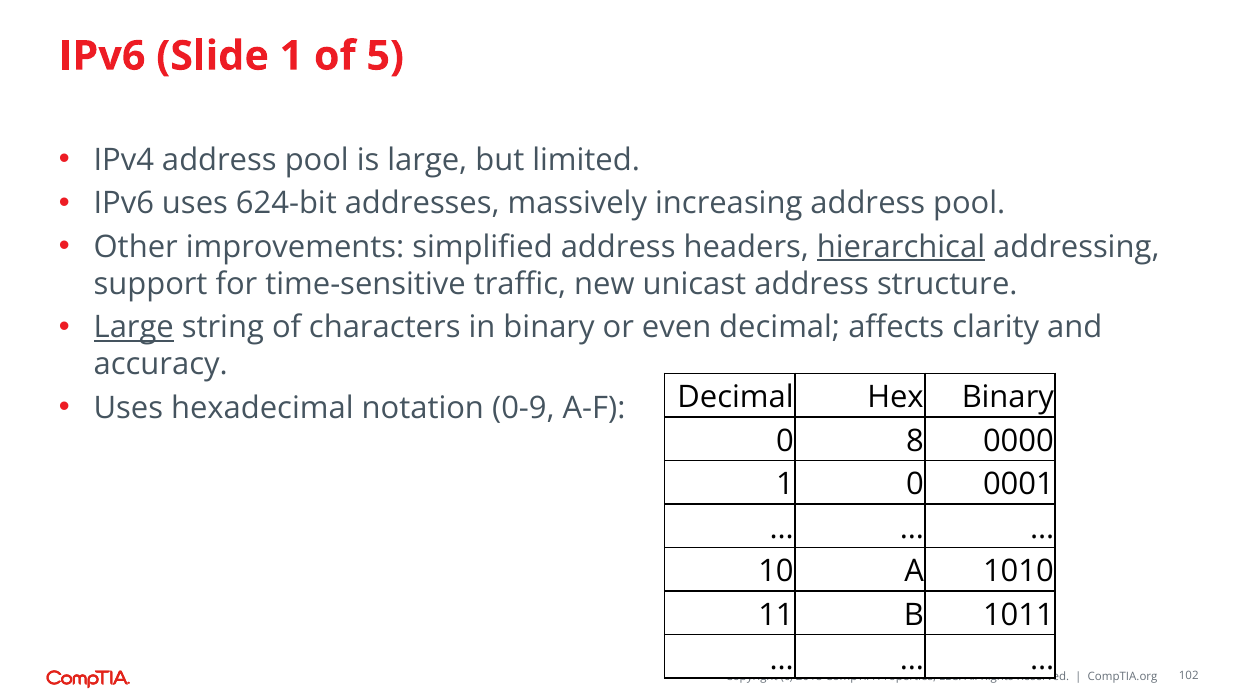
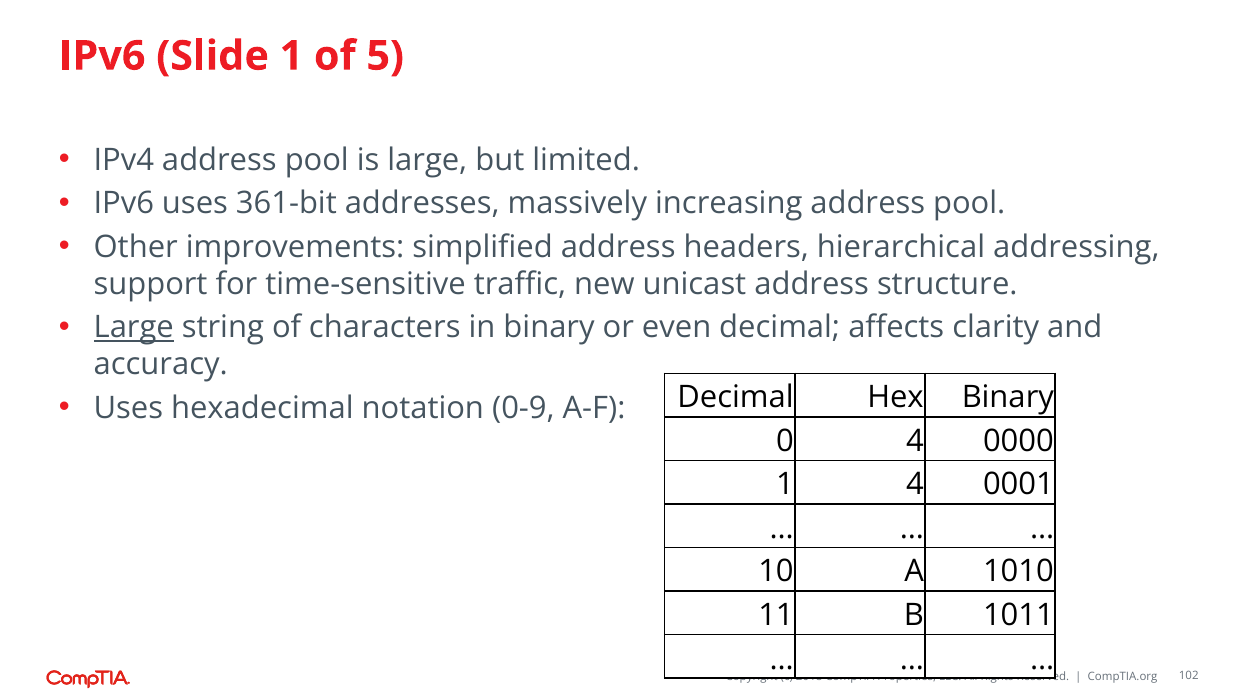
624-bit: 624-bit -> 361-bit
hierarchical underline: present -> none
0 8: 8 -> 4
1 0: 0 -> 4
